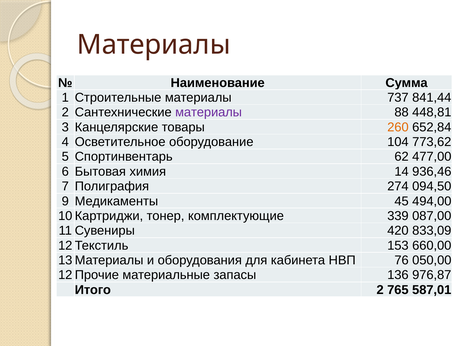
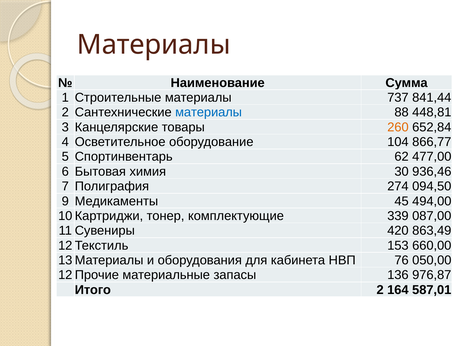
материалы at (209, 112) colour: purple -> blue
773,62: 773,62 -> 866,77
14: 14 -> 30
833,09: 833,09 -> 863,49
765: 765 -> 164
